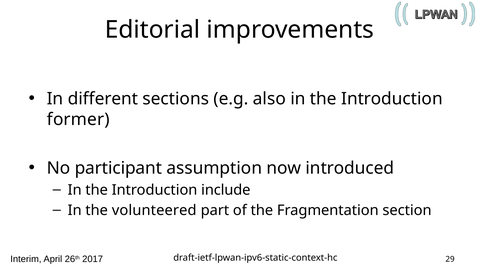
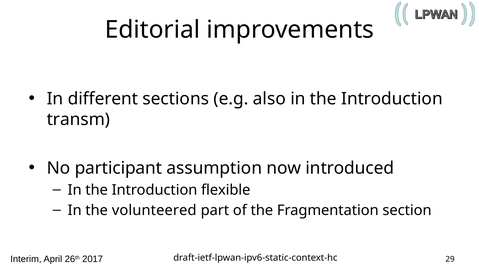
former: former -> transm
include: include -> flexible
